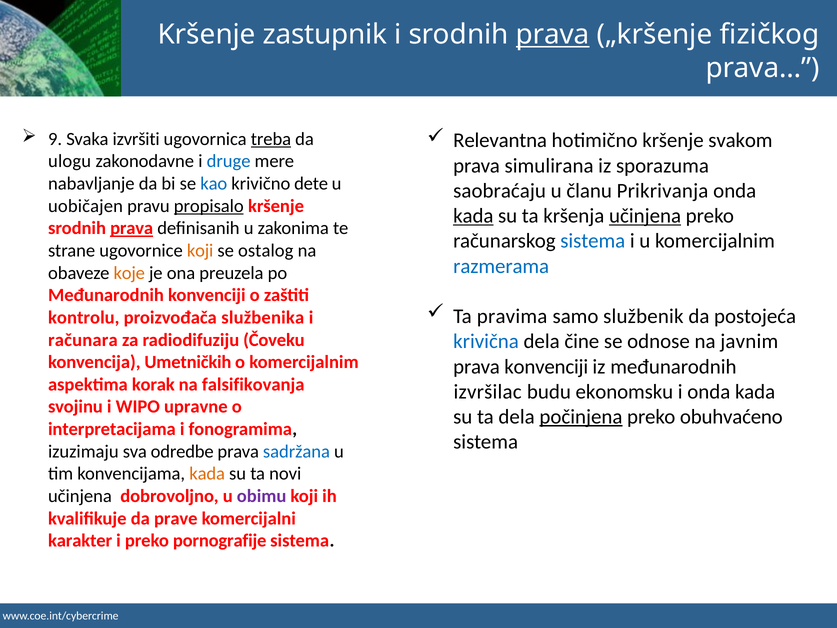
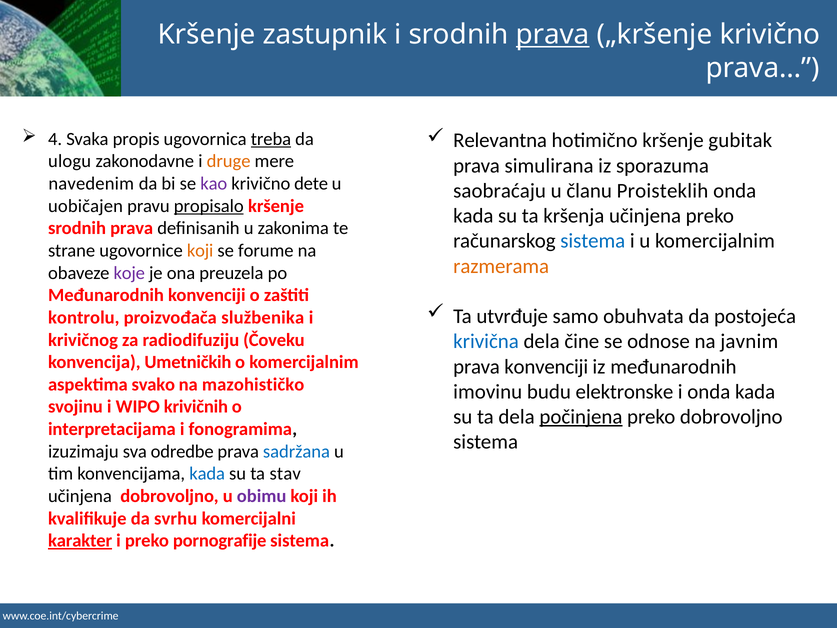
„kršenje fizičkog: fizičkog -> krivično
9: 9 -> 4
izvršiti: izvršiti -> propis
svakom: svakom -> gubitak
druge colour: blue -> orange
nabavljanje: nabavljanje -> navedenim
kao colour: blue -> purple
Prikrivanja: Prikrivanja -> Proisteklih
kada at (473, 216) underline: present -> none
učinjena at (645, 216) underline: present -> none
prava at (132, 228) underline: present -> none
ostalog: ostalog -> forume
razmerama colour: blue -> orange
koje colour: orange -> purple
pravima: pravima -> utvrđuje
službenik: službenik -> obuhvata
računara: računara -> krivičnog
korak: korak -> svako
falsifikovanja: falsifikovanja -> mazohističko
izvršilac: izvršilac -> imovinu
ekonomsku: ekonomsku -> elektronske
upravne: upravne -> krivičnih
preko obuhvaćeno: obuhvaćeno -> dobrovoljno
kada at (207, 474) colour: orange -> blue
novi: novi -> stav
prave: prave -> svrhu
karakter underline: none -> present
